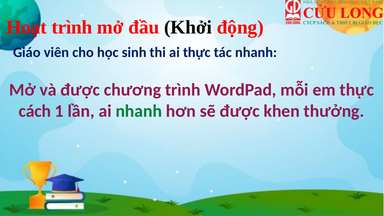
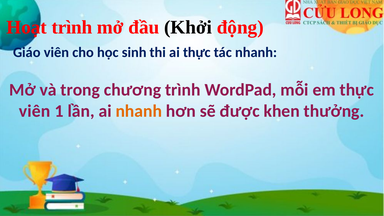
và được: được -> trong
cách at (35, 111): cách -> viên
nhanh at (139, 111) colour: green -> orange
